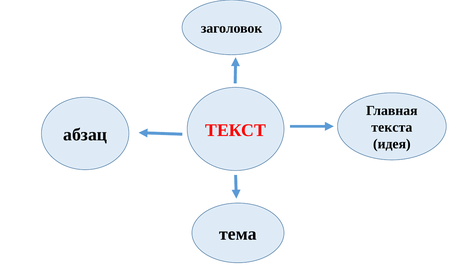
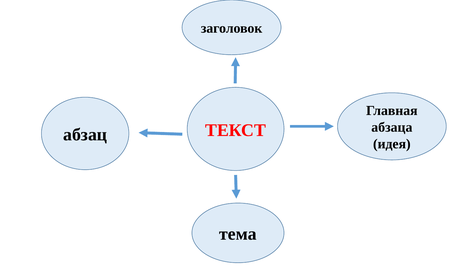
текста: текста -> абзаца
